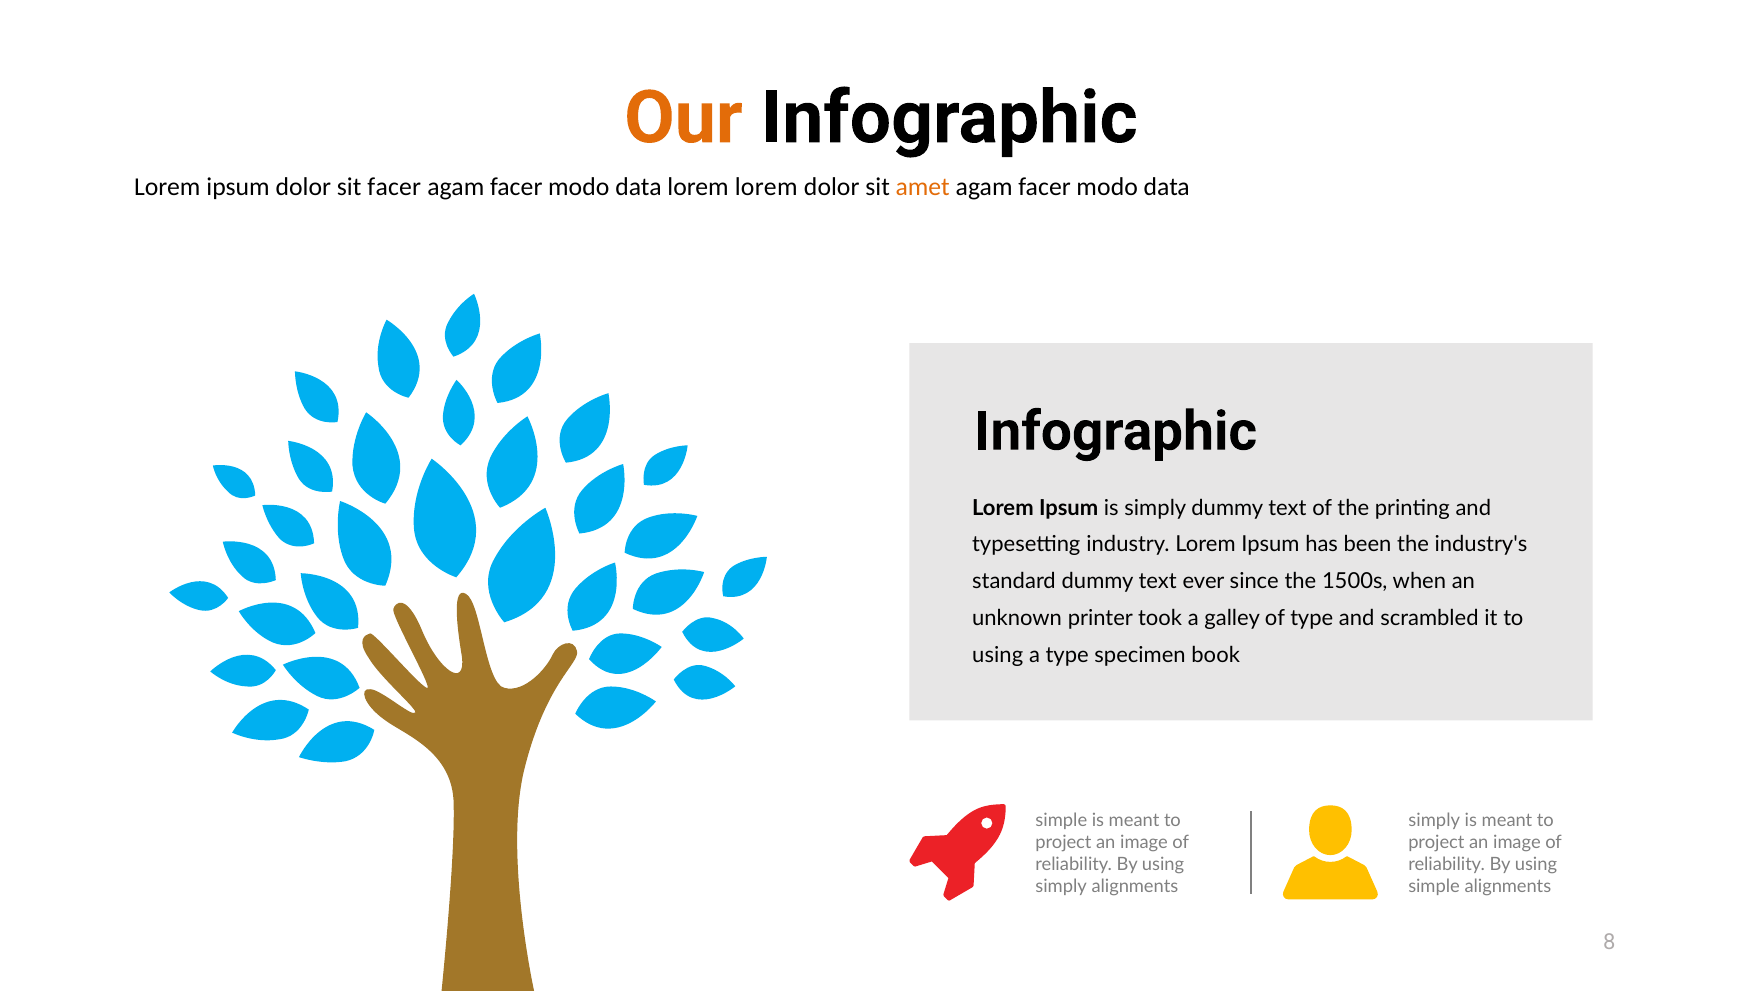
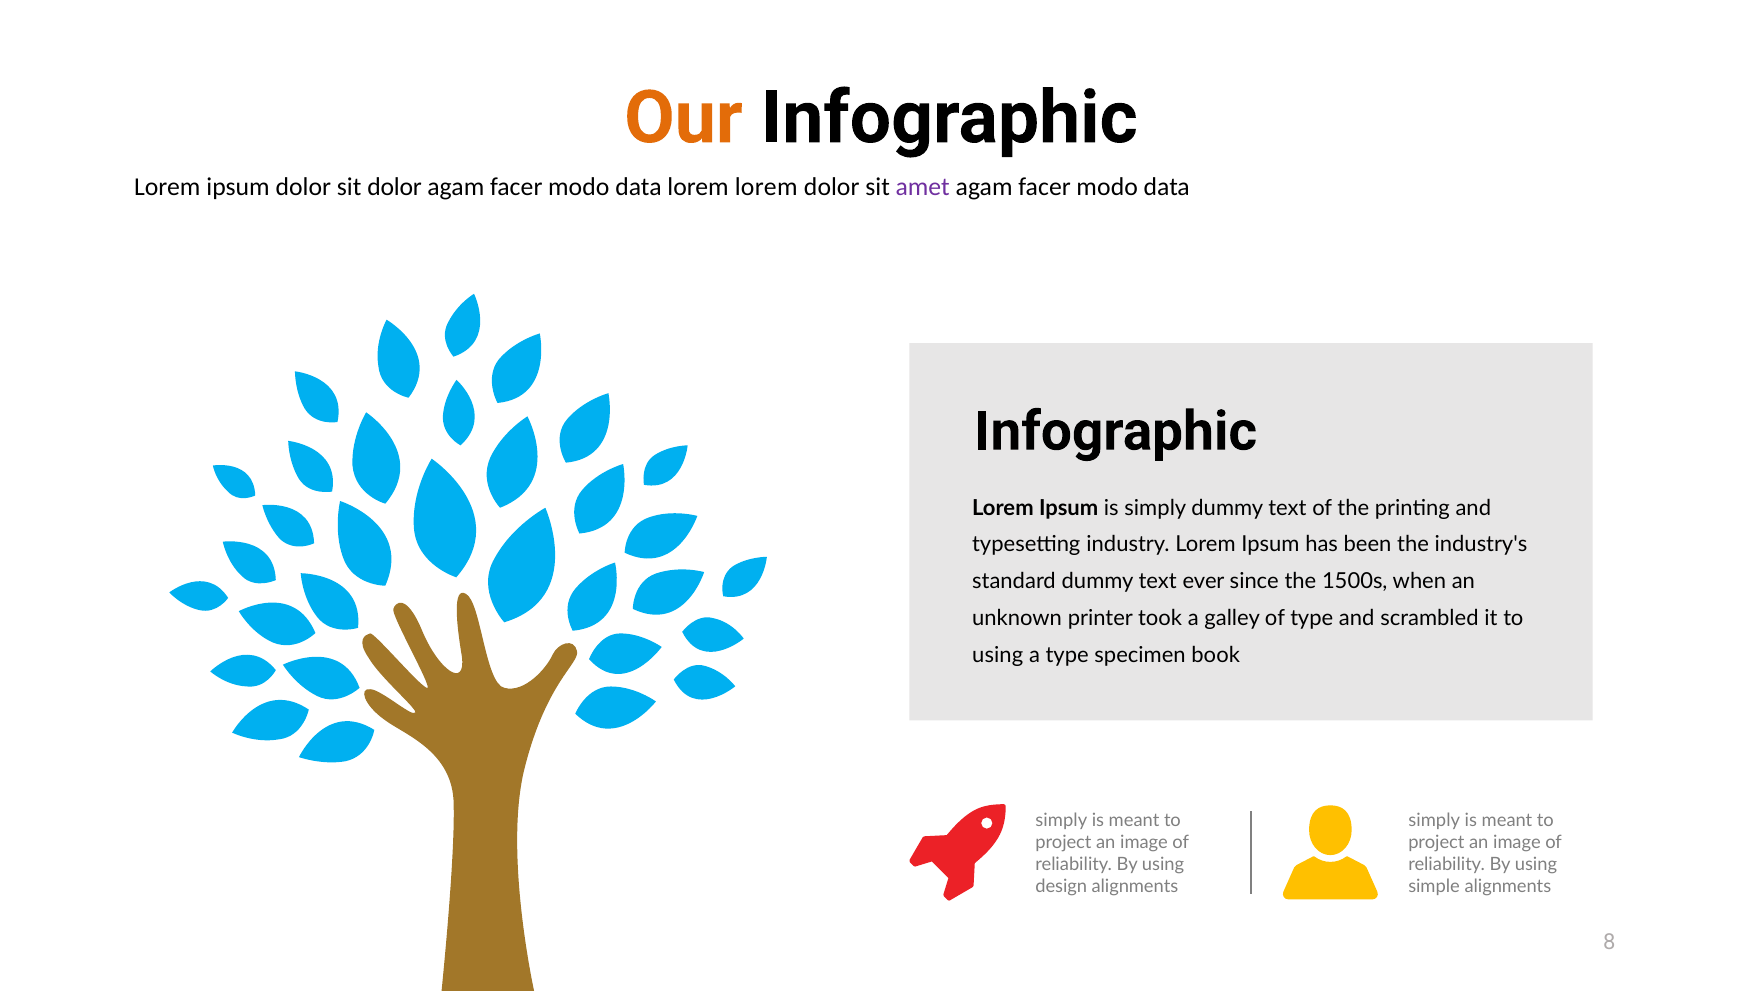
sit facer: facer -> dolor
amet colour: orange -> purple
simple at (1061, 821): simple -> simply
simply at (1061, 887): simply -> design
